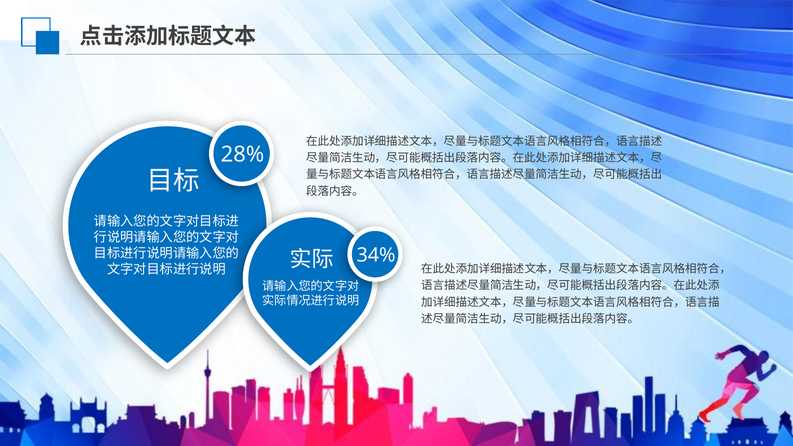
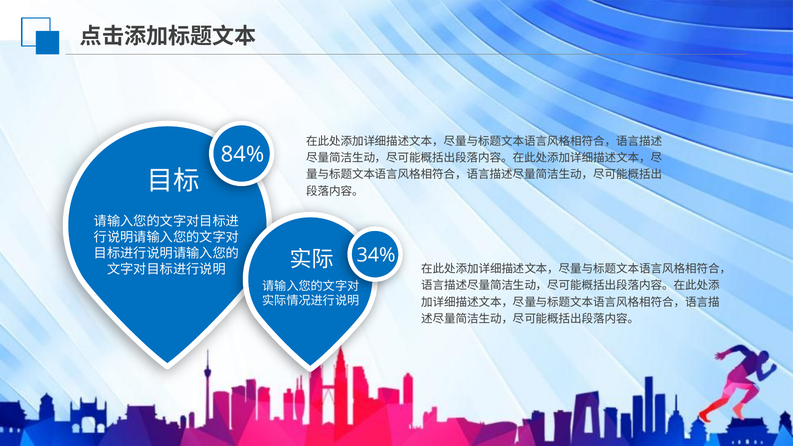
28%: 28% -> 84%
